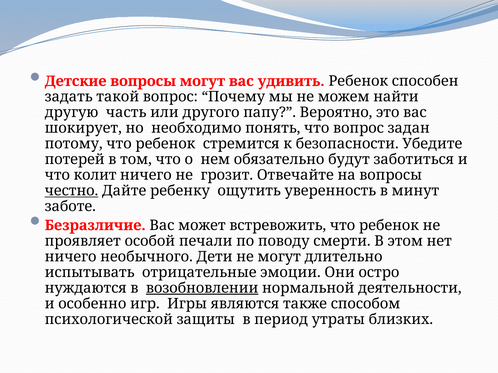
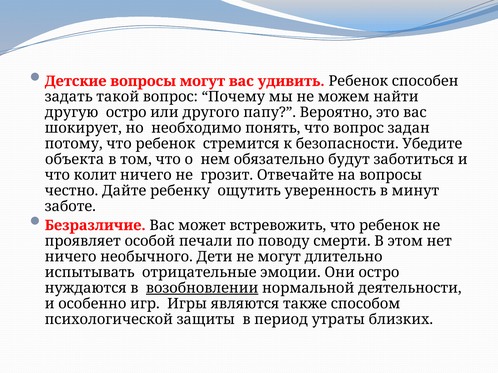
другую часть: часть -> остро
потерей: потерей -> объекта
честно underline: present -> none
